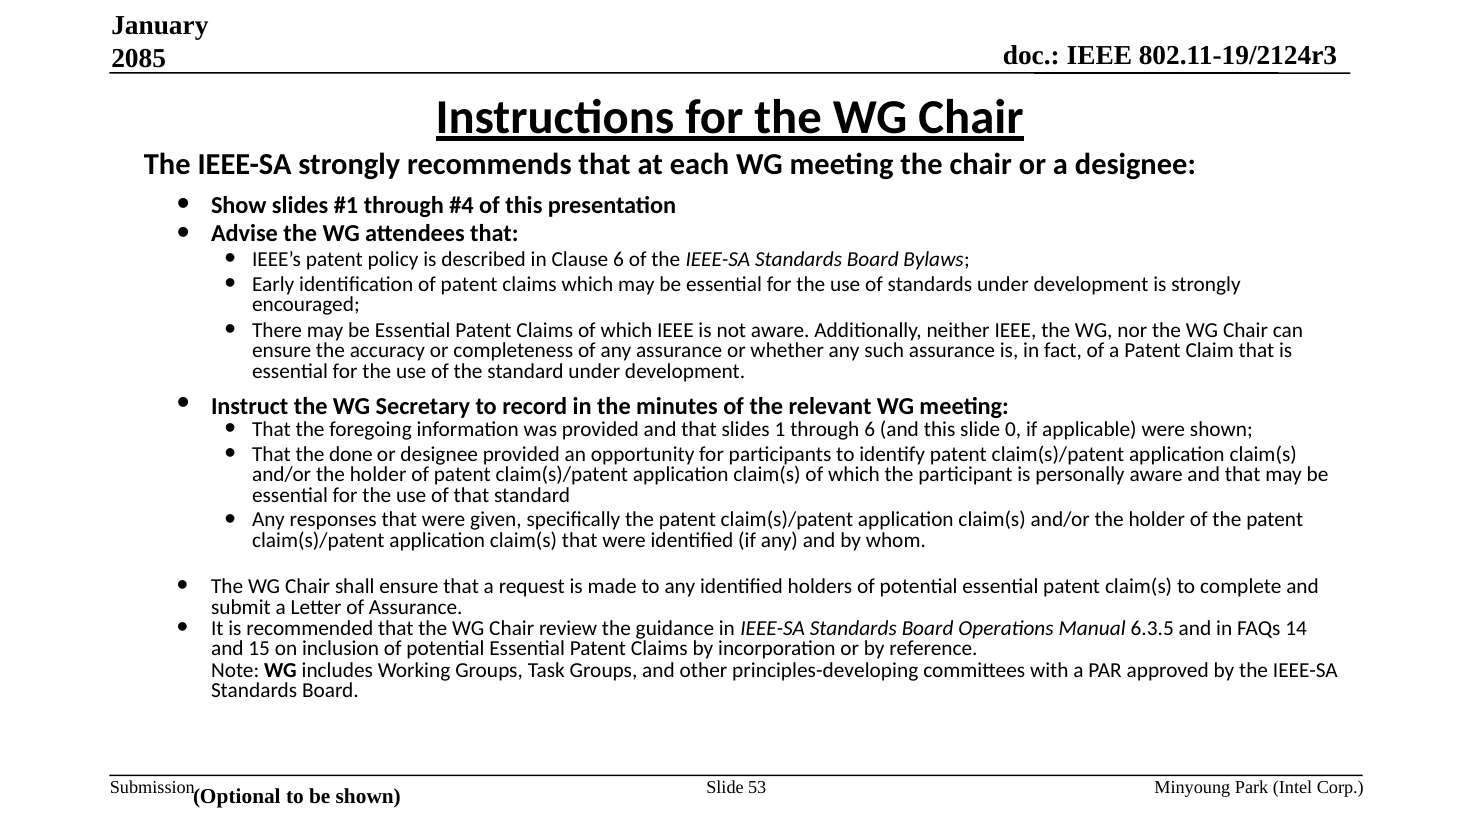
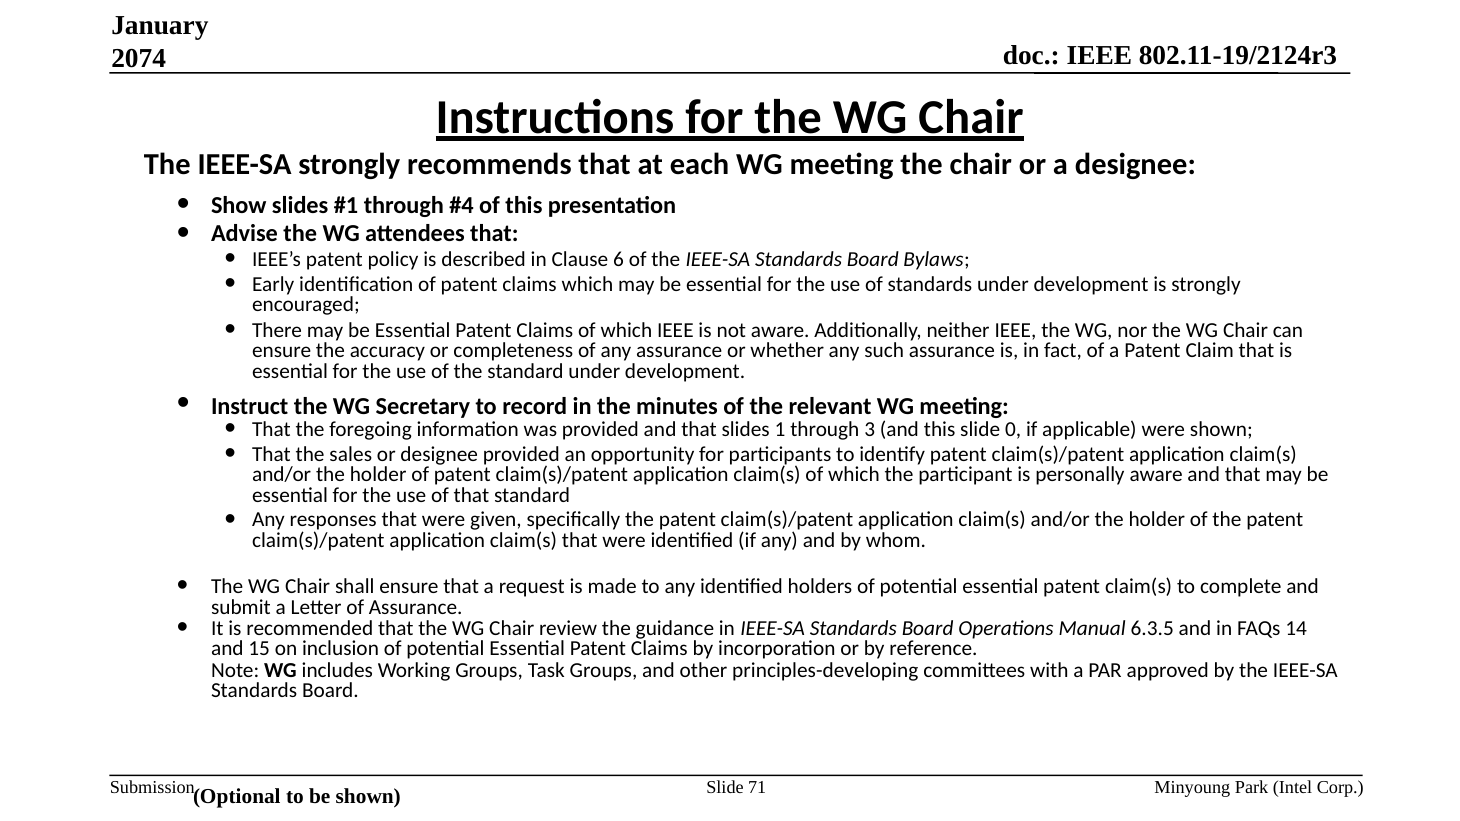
2085: 2085 -> 2074
through 6: 6 -> 3
done: done -> sales
53: 53 -> 71
